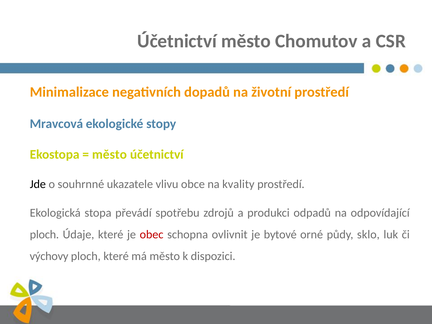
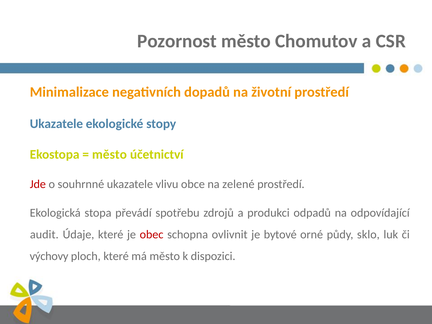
Účetnictví at (177, 41): Účetnictví -> Pozornost
Mravcová at (56, 124): Mravcová -> Ukazatele
Jde colour: black -> red
kvality: kvality -> zelené
ploch at (44, 235): ploch -> audit
